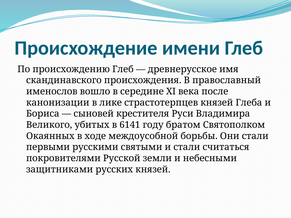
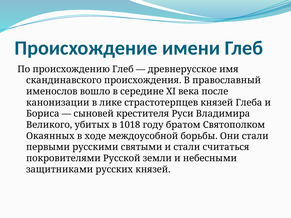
6141: 6141 -> 1018
